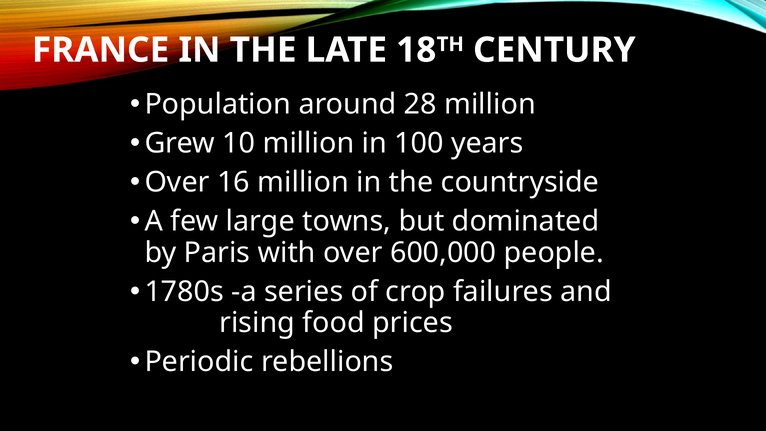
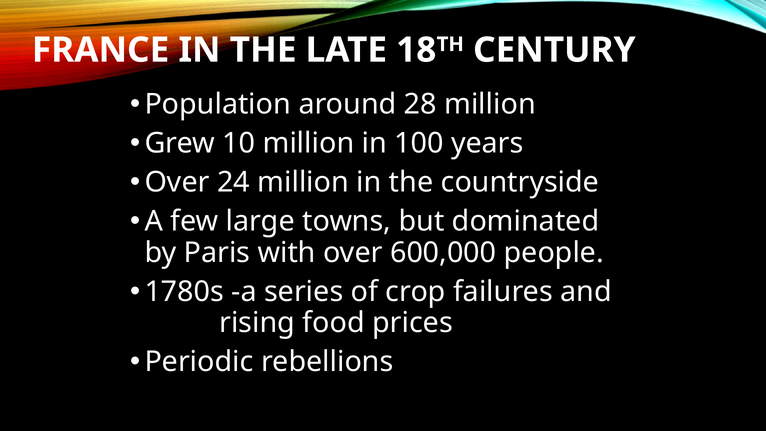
16: 16 -> 24
